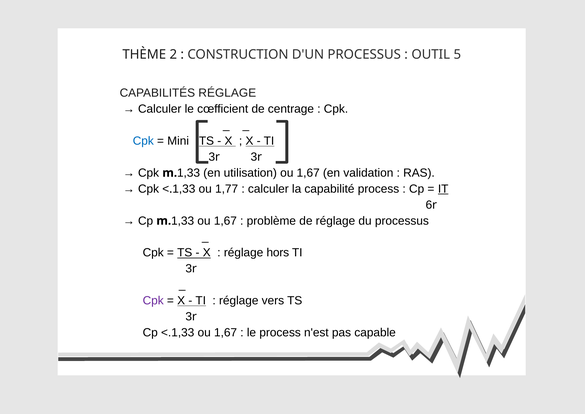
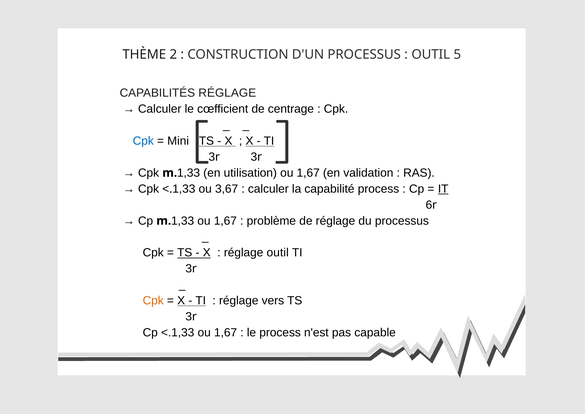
1,77: 1,77 -> 3,67
réglage hors: hors -> outil
Cpk at (153, 300) colour: purple -> orange
